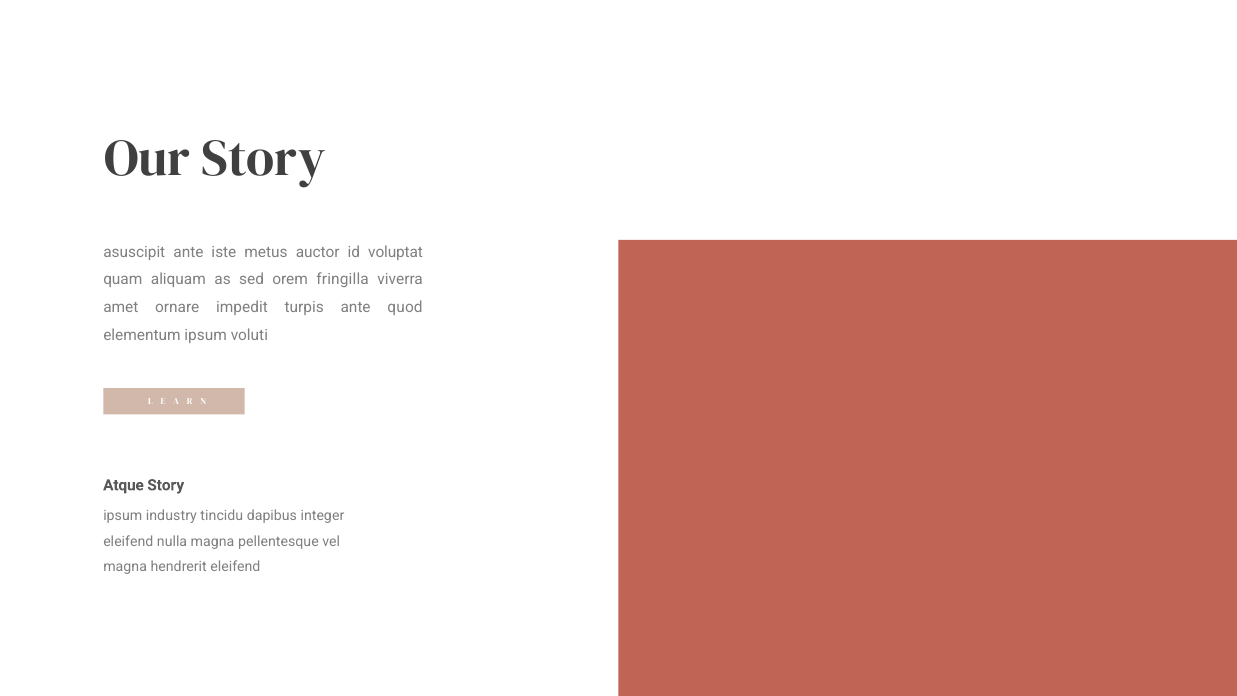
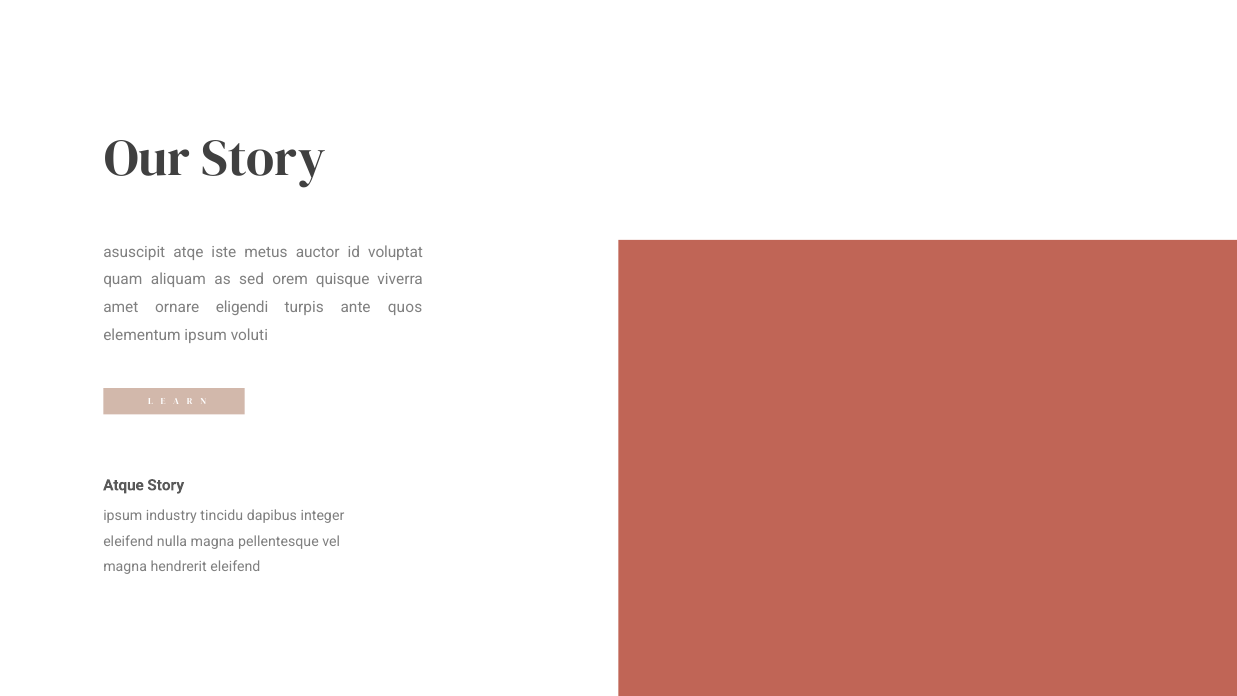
asuscipit ante: ante -> atqe
fringilla: fringilla -> quisque
impedit: impedit -> eligendi
quod: quod -> quos
